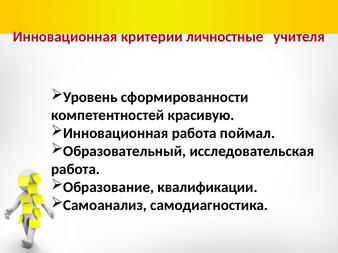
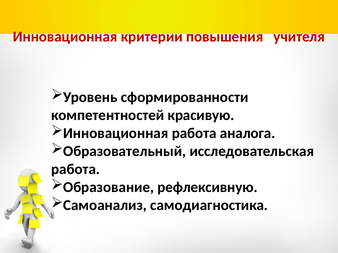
личностные: личностные -> повышения
поймал: поймал -> аналога
квалификации: квалификации -> рефлексивную
